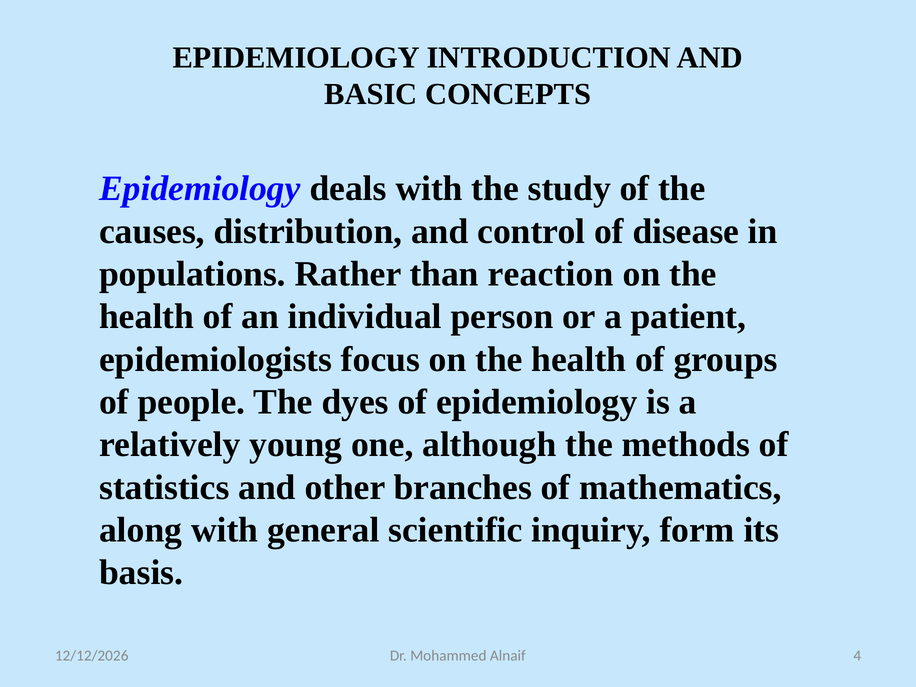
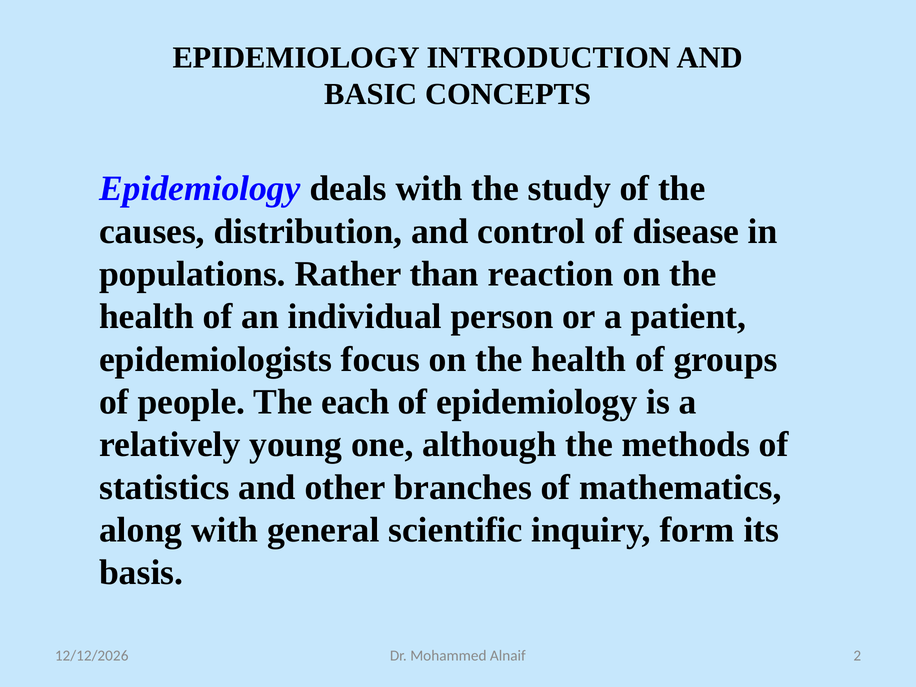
dyes: dyes -> each
4: 4 -> 2
